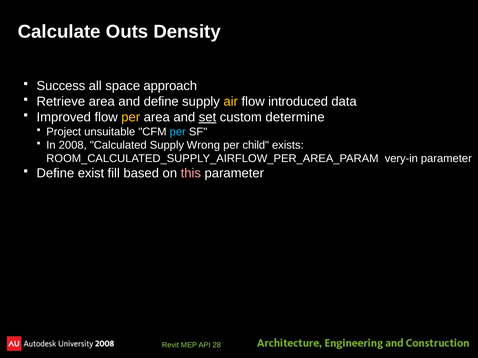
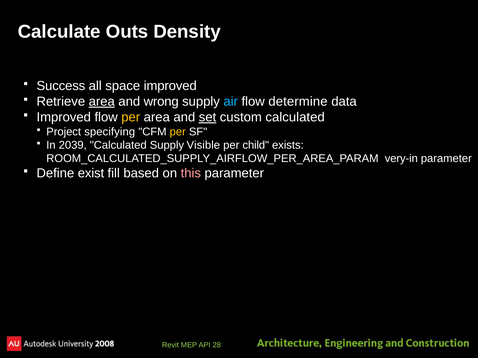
space approach: approach -> improved
area at (102, 102) underline: none -> present
and define: define -> wrong
air colour: yellow -> light blue
introduced: introduced -> determine
custom determine: determine -> calculated
unsuitable: unsuitable -> specifying
per at (178, 132) colour: light blue -> yellow
2008: 2008 -> 2039
Wrong: Wrong -> Visible
